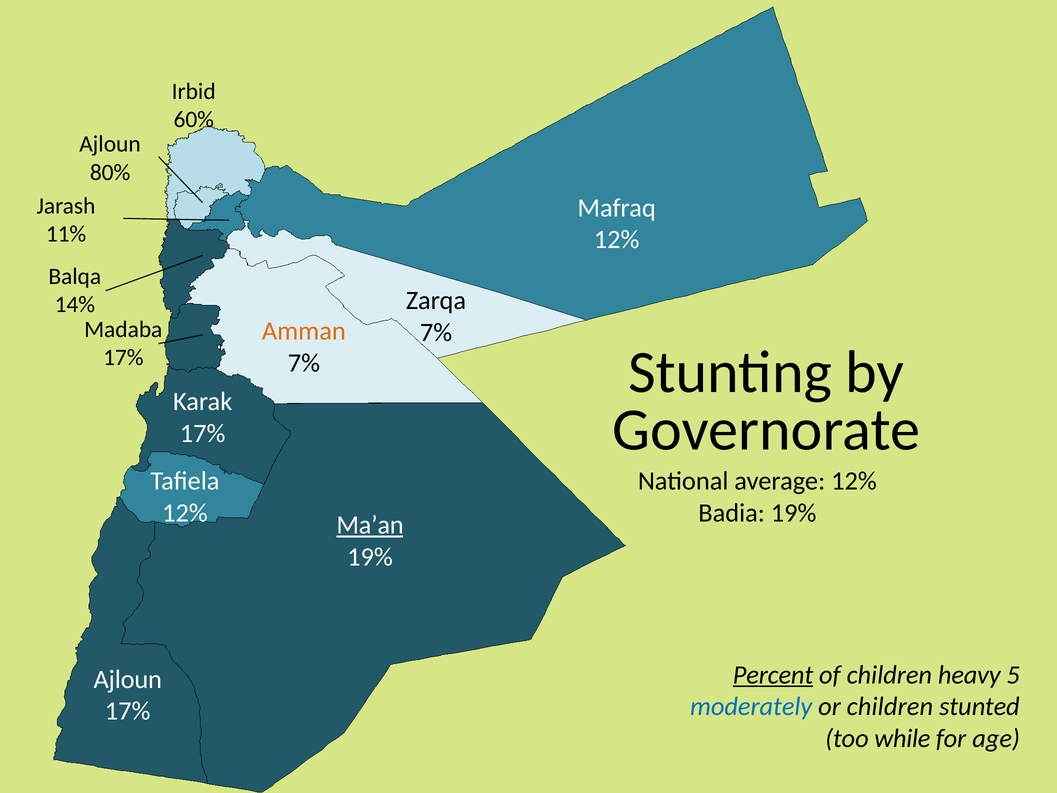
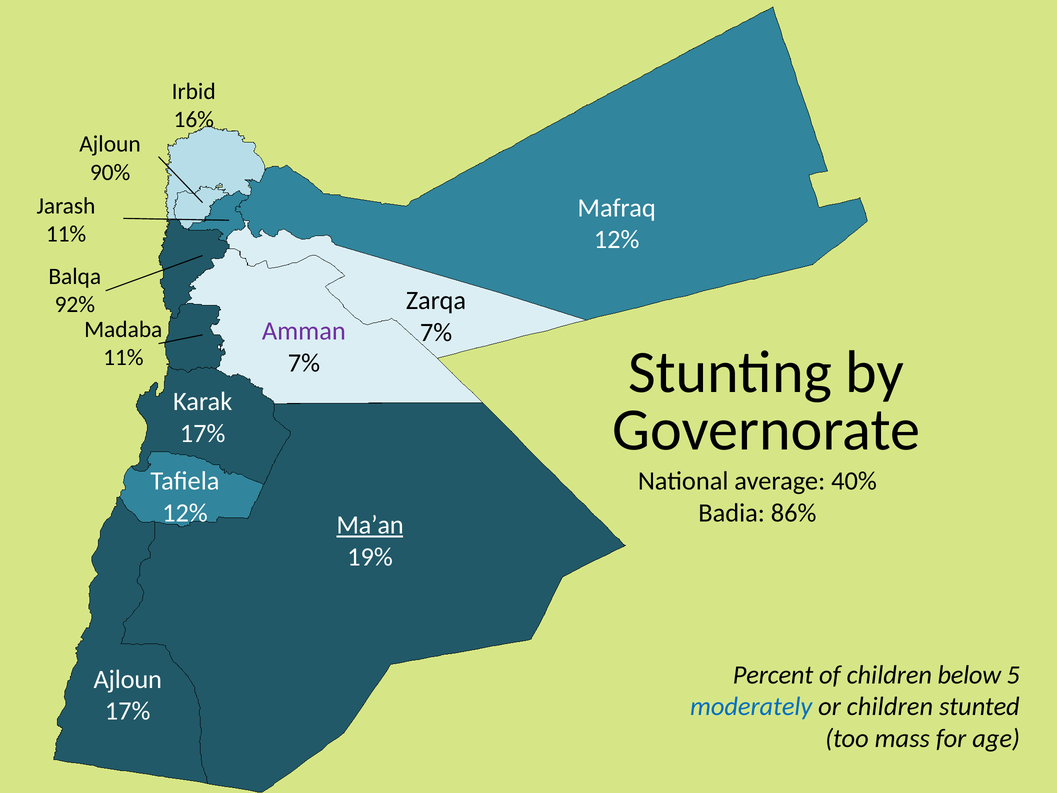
60%: 60% -> 16%
80%: 80% -> 90%
14%: 14% -> 92%
Amman colour: orange -> purple
17% at (123, 357): 17% -> 11%
average 12%: 12% -> 40%
Badia 19%: 19% -> 86%
Percent underline: present -> none
heavy: heavy -> below
while: while -> mass
